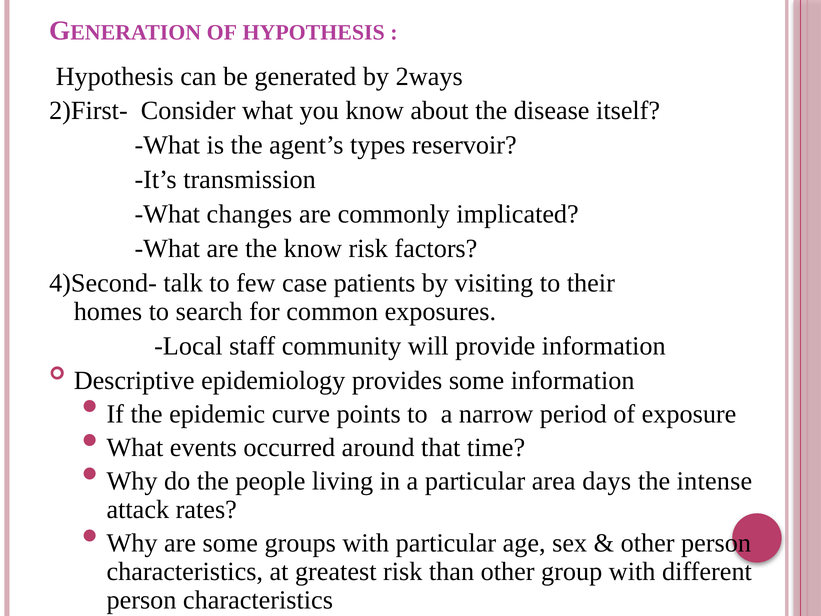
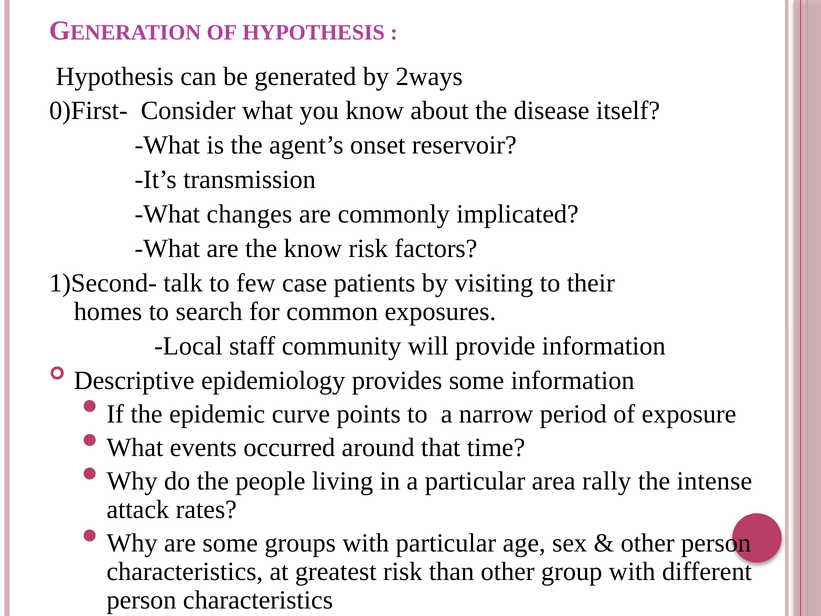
2)First-: 2)First- -> 0)First-
types: types -> onset
4)Second-: 4)Second- -> 1)Second-
days: days -> rally
